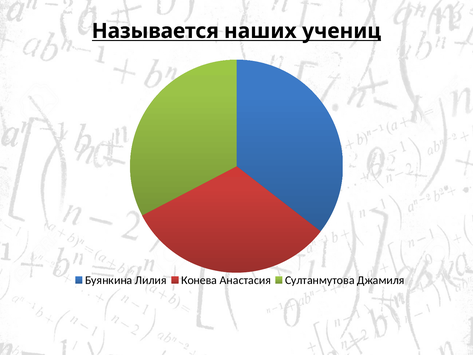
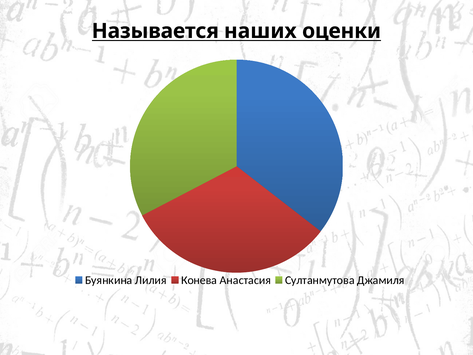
учениц: учениц -> оценки
